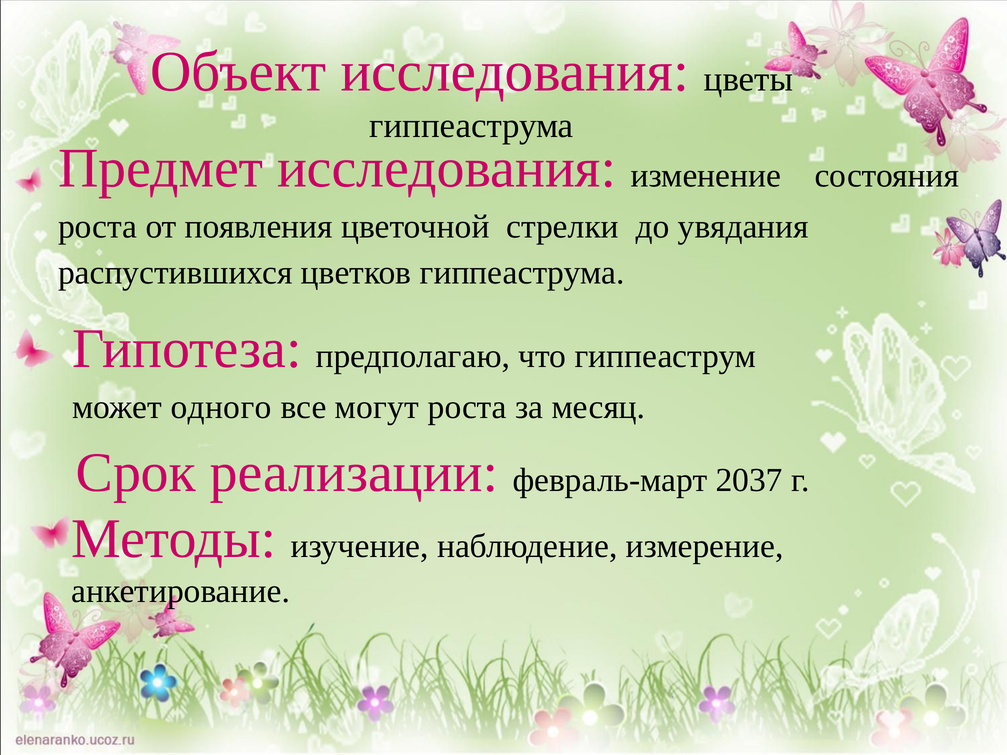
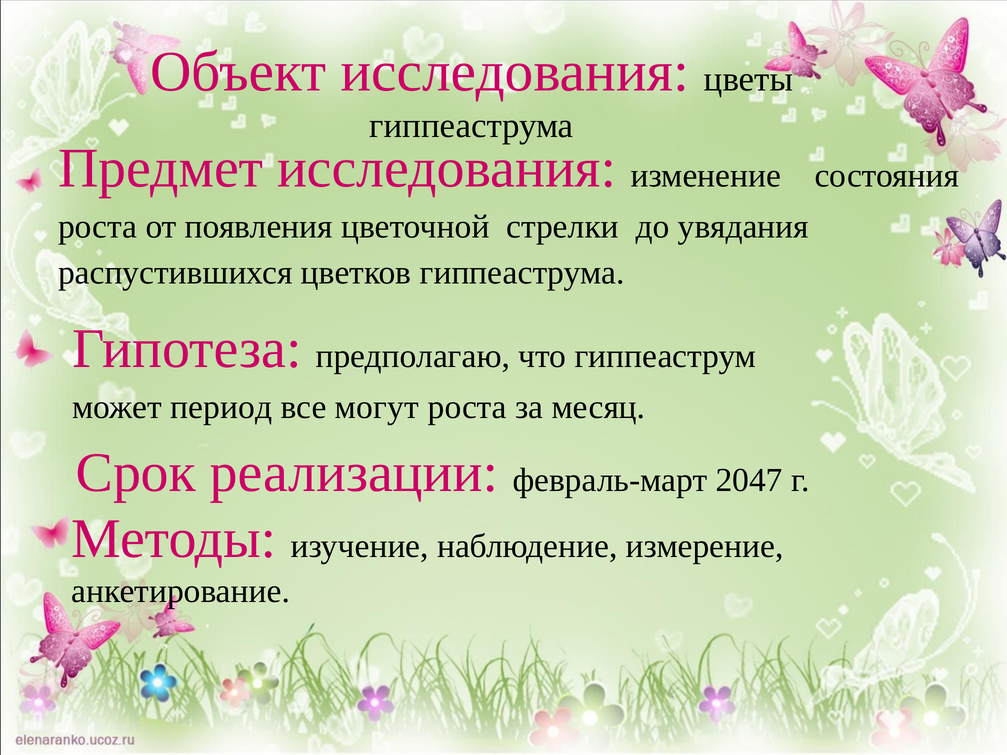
одного: одного -> период
2037: 2037 -> 2047
